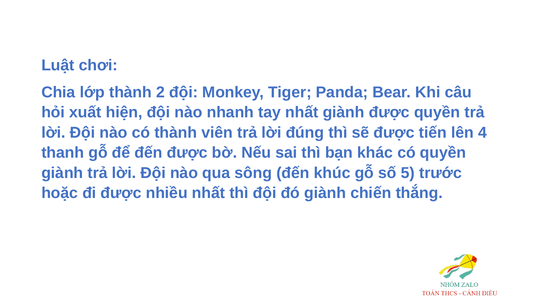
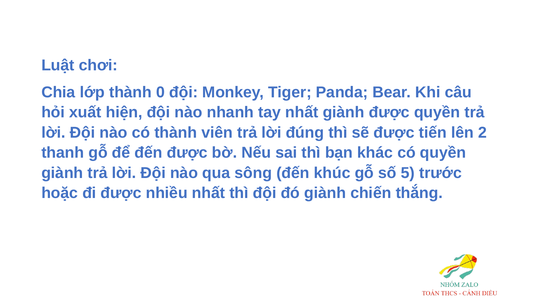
2: 2 -> 0
4: 4 -> 2
